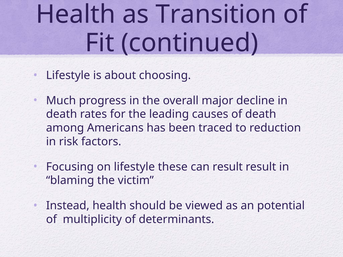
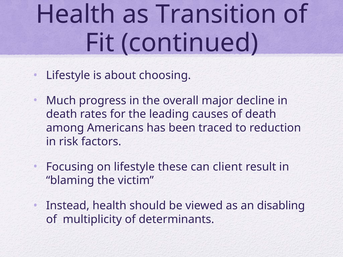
can result: result -> client
potential: potential -> disabling
